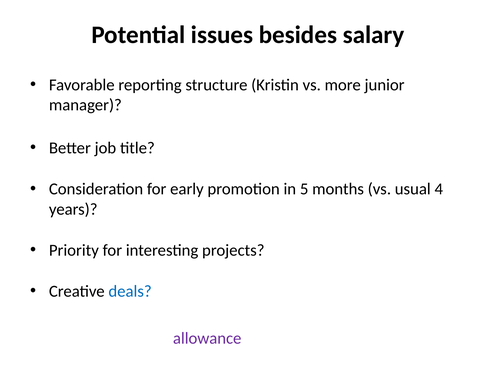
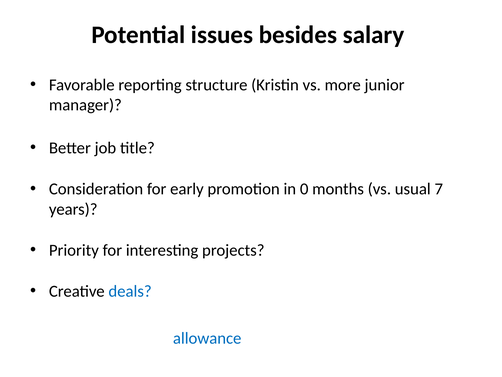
5: 5 -> 0
4: 4 -> 7
allowance colour: purple -> blue
